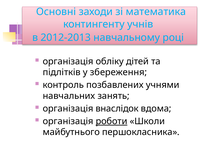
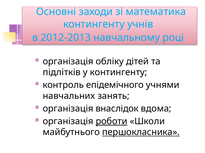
у збереження: збереження -> контингенту
позбавлених: позбавлених -> епідемічного
першокласника underline: none -> present
